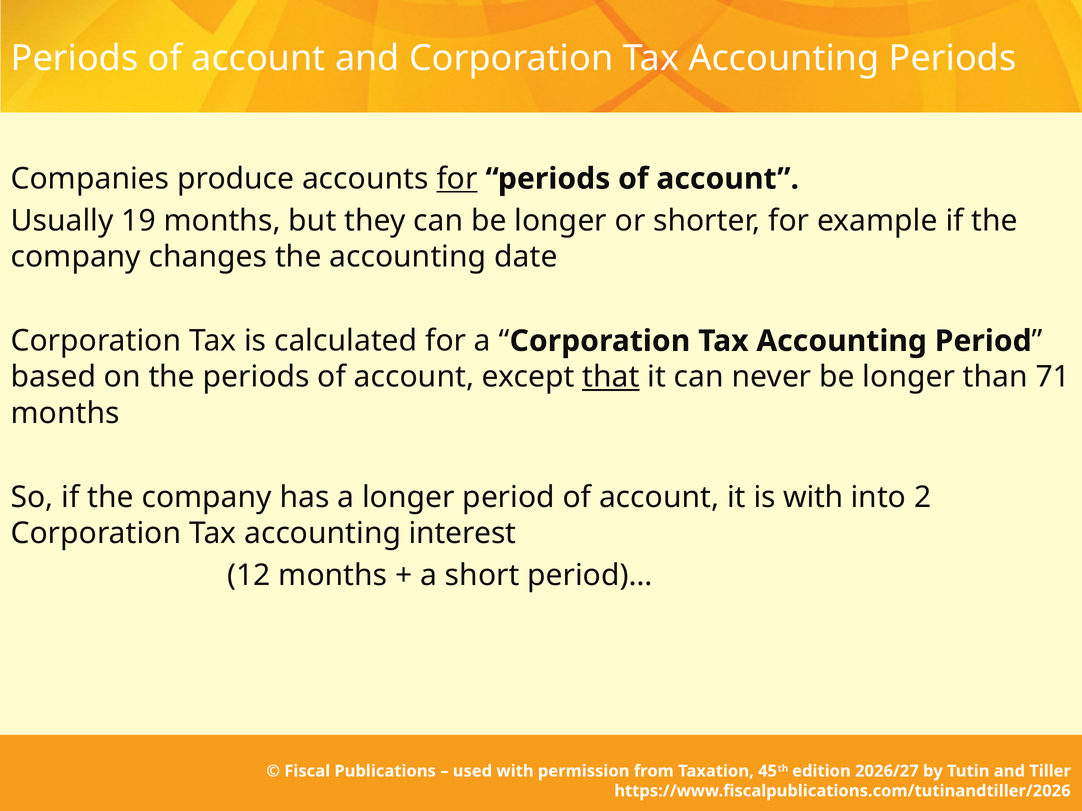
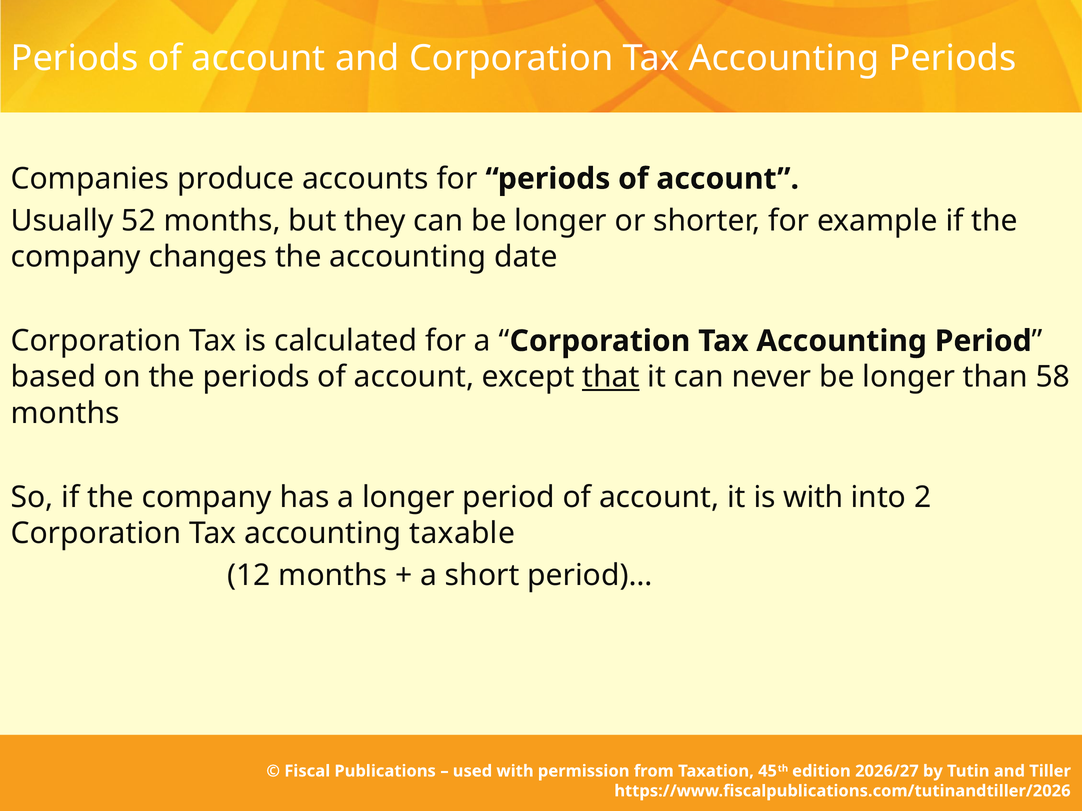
for at (457, 179) underline: present -> none
19: 19 -> 52
71: 71 -> 58
interest: interest -> taxable
